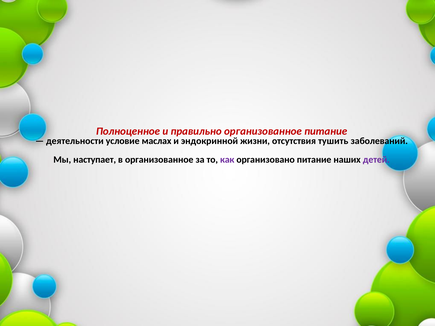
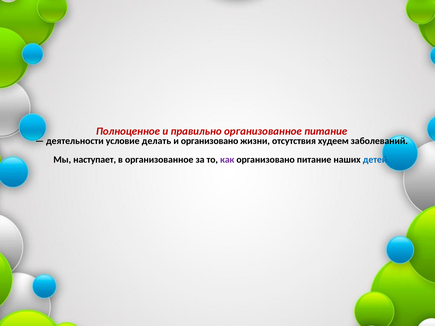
маслах: маслах -> делать
и эндокринной: эндокринной -> организовано
тушить: тушить -> худеем
детей colour: purple -> blue
